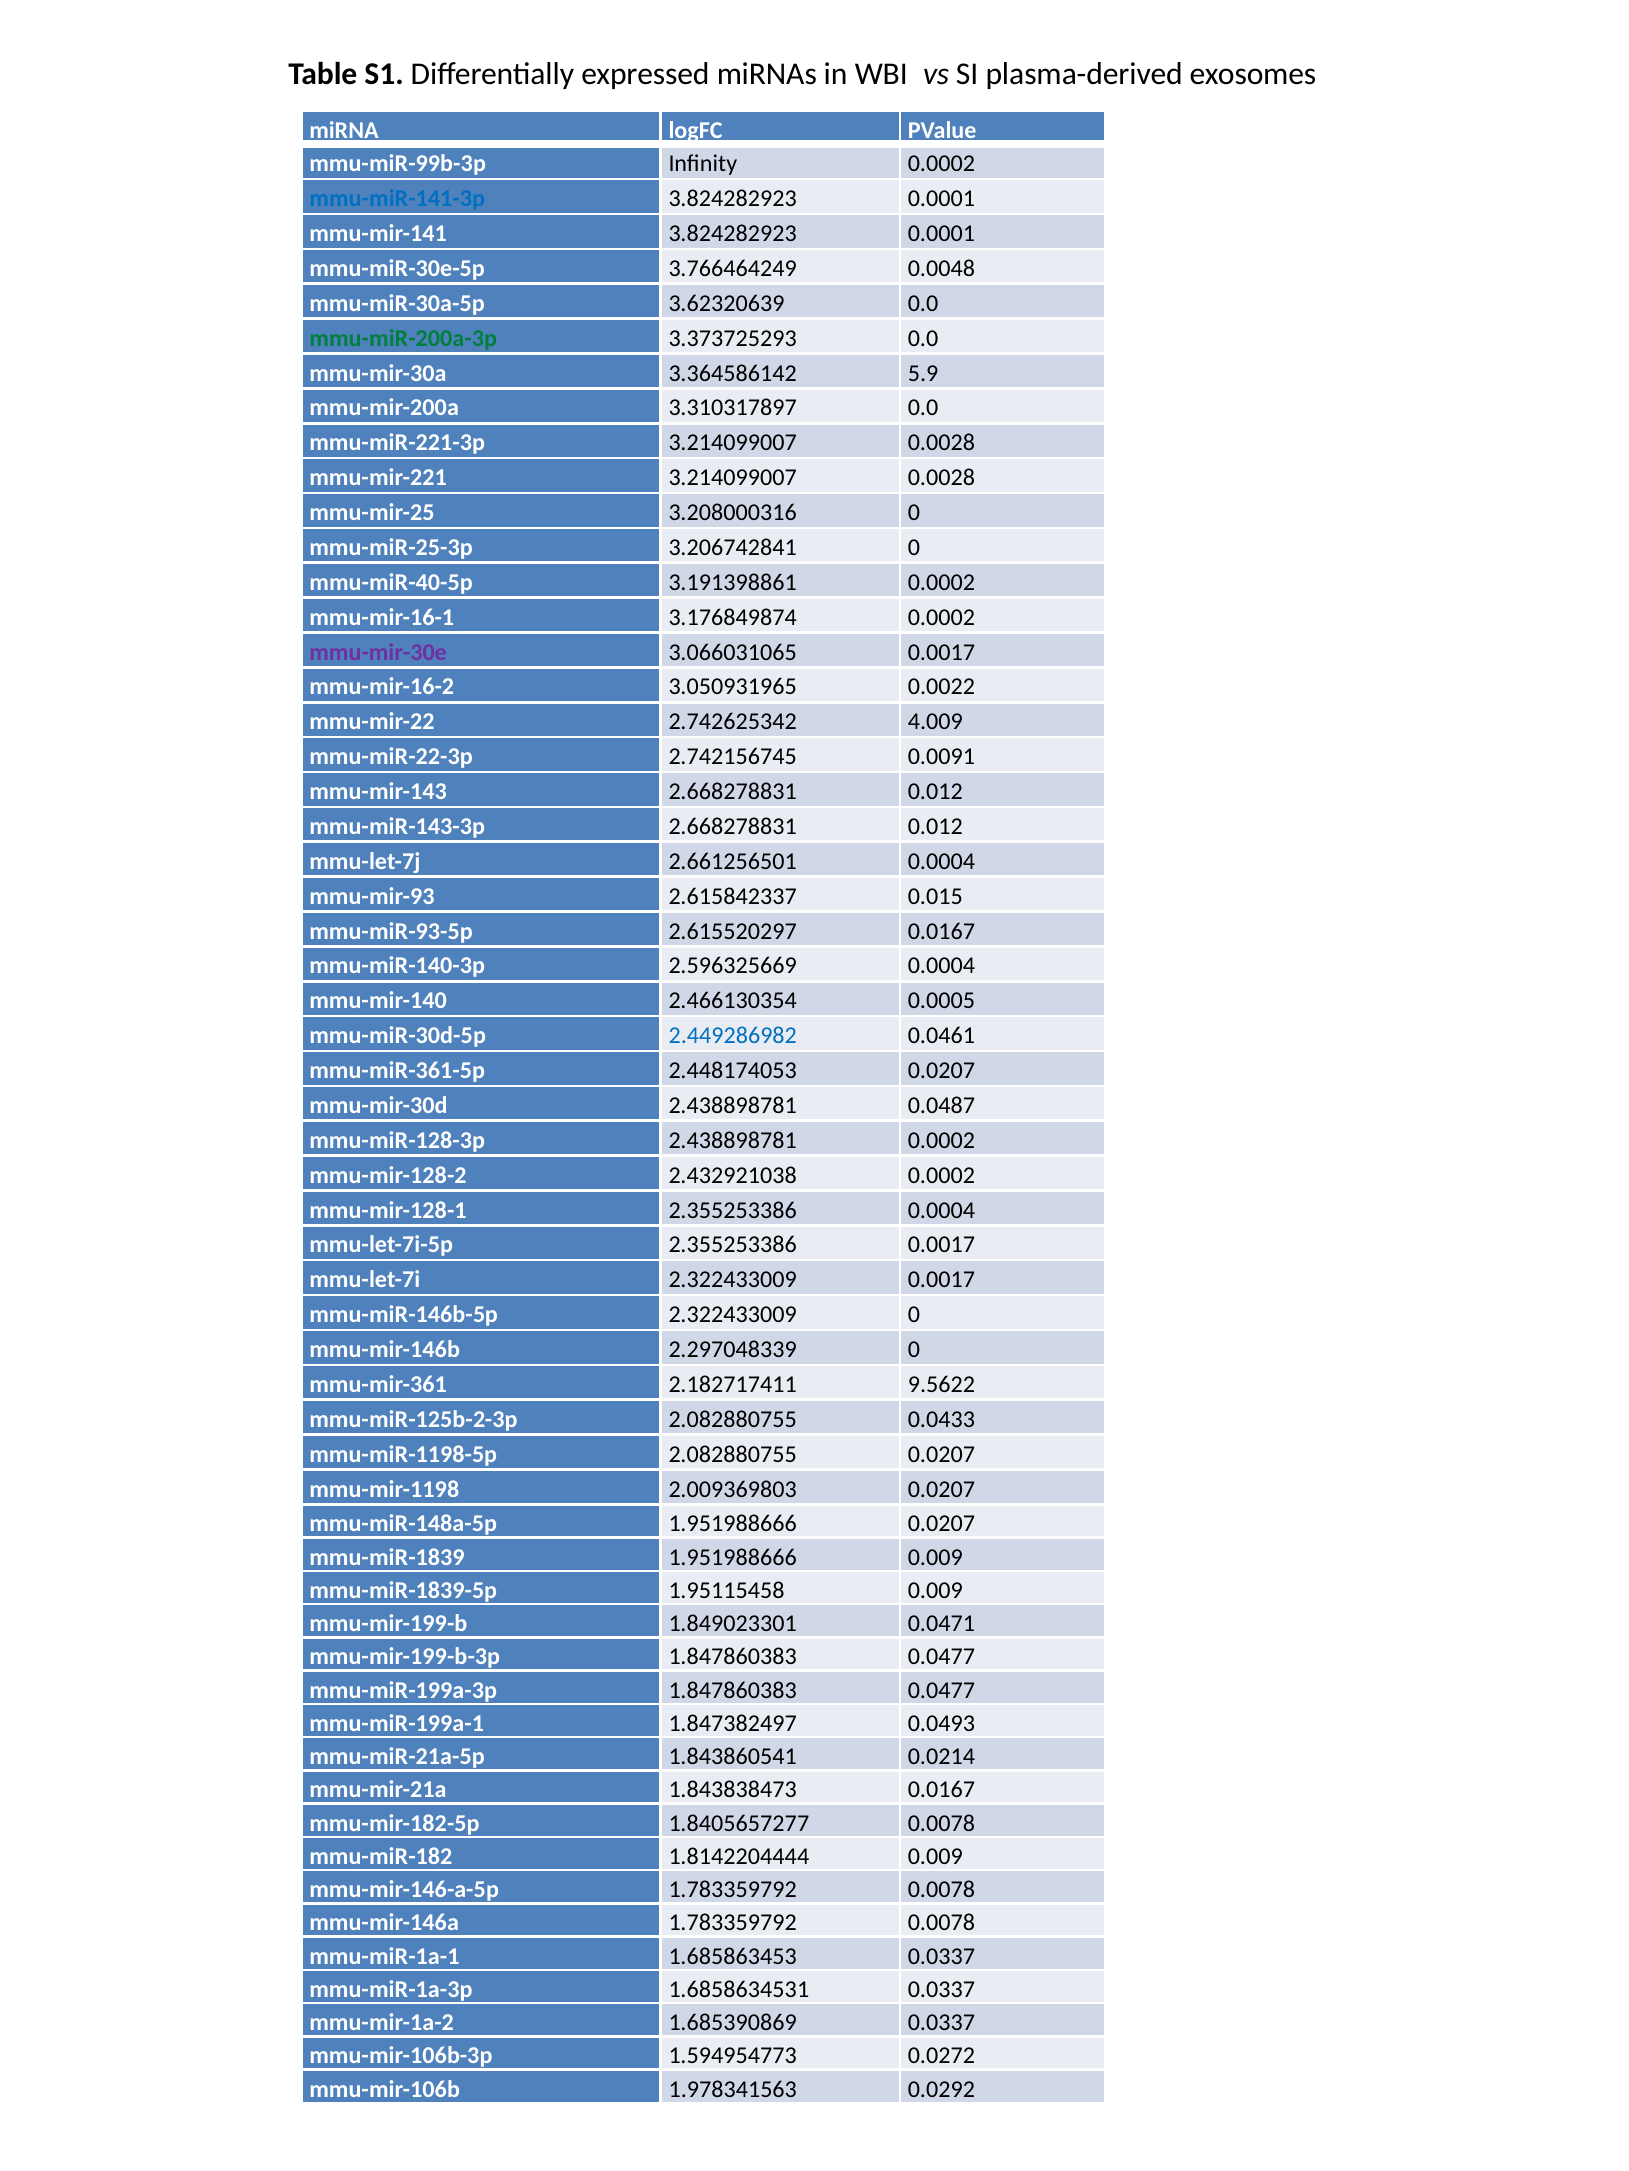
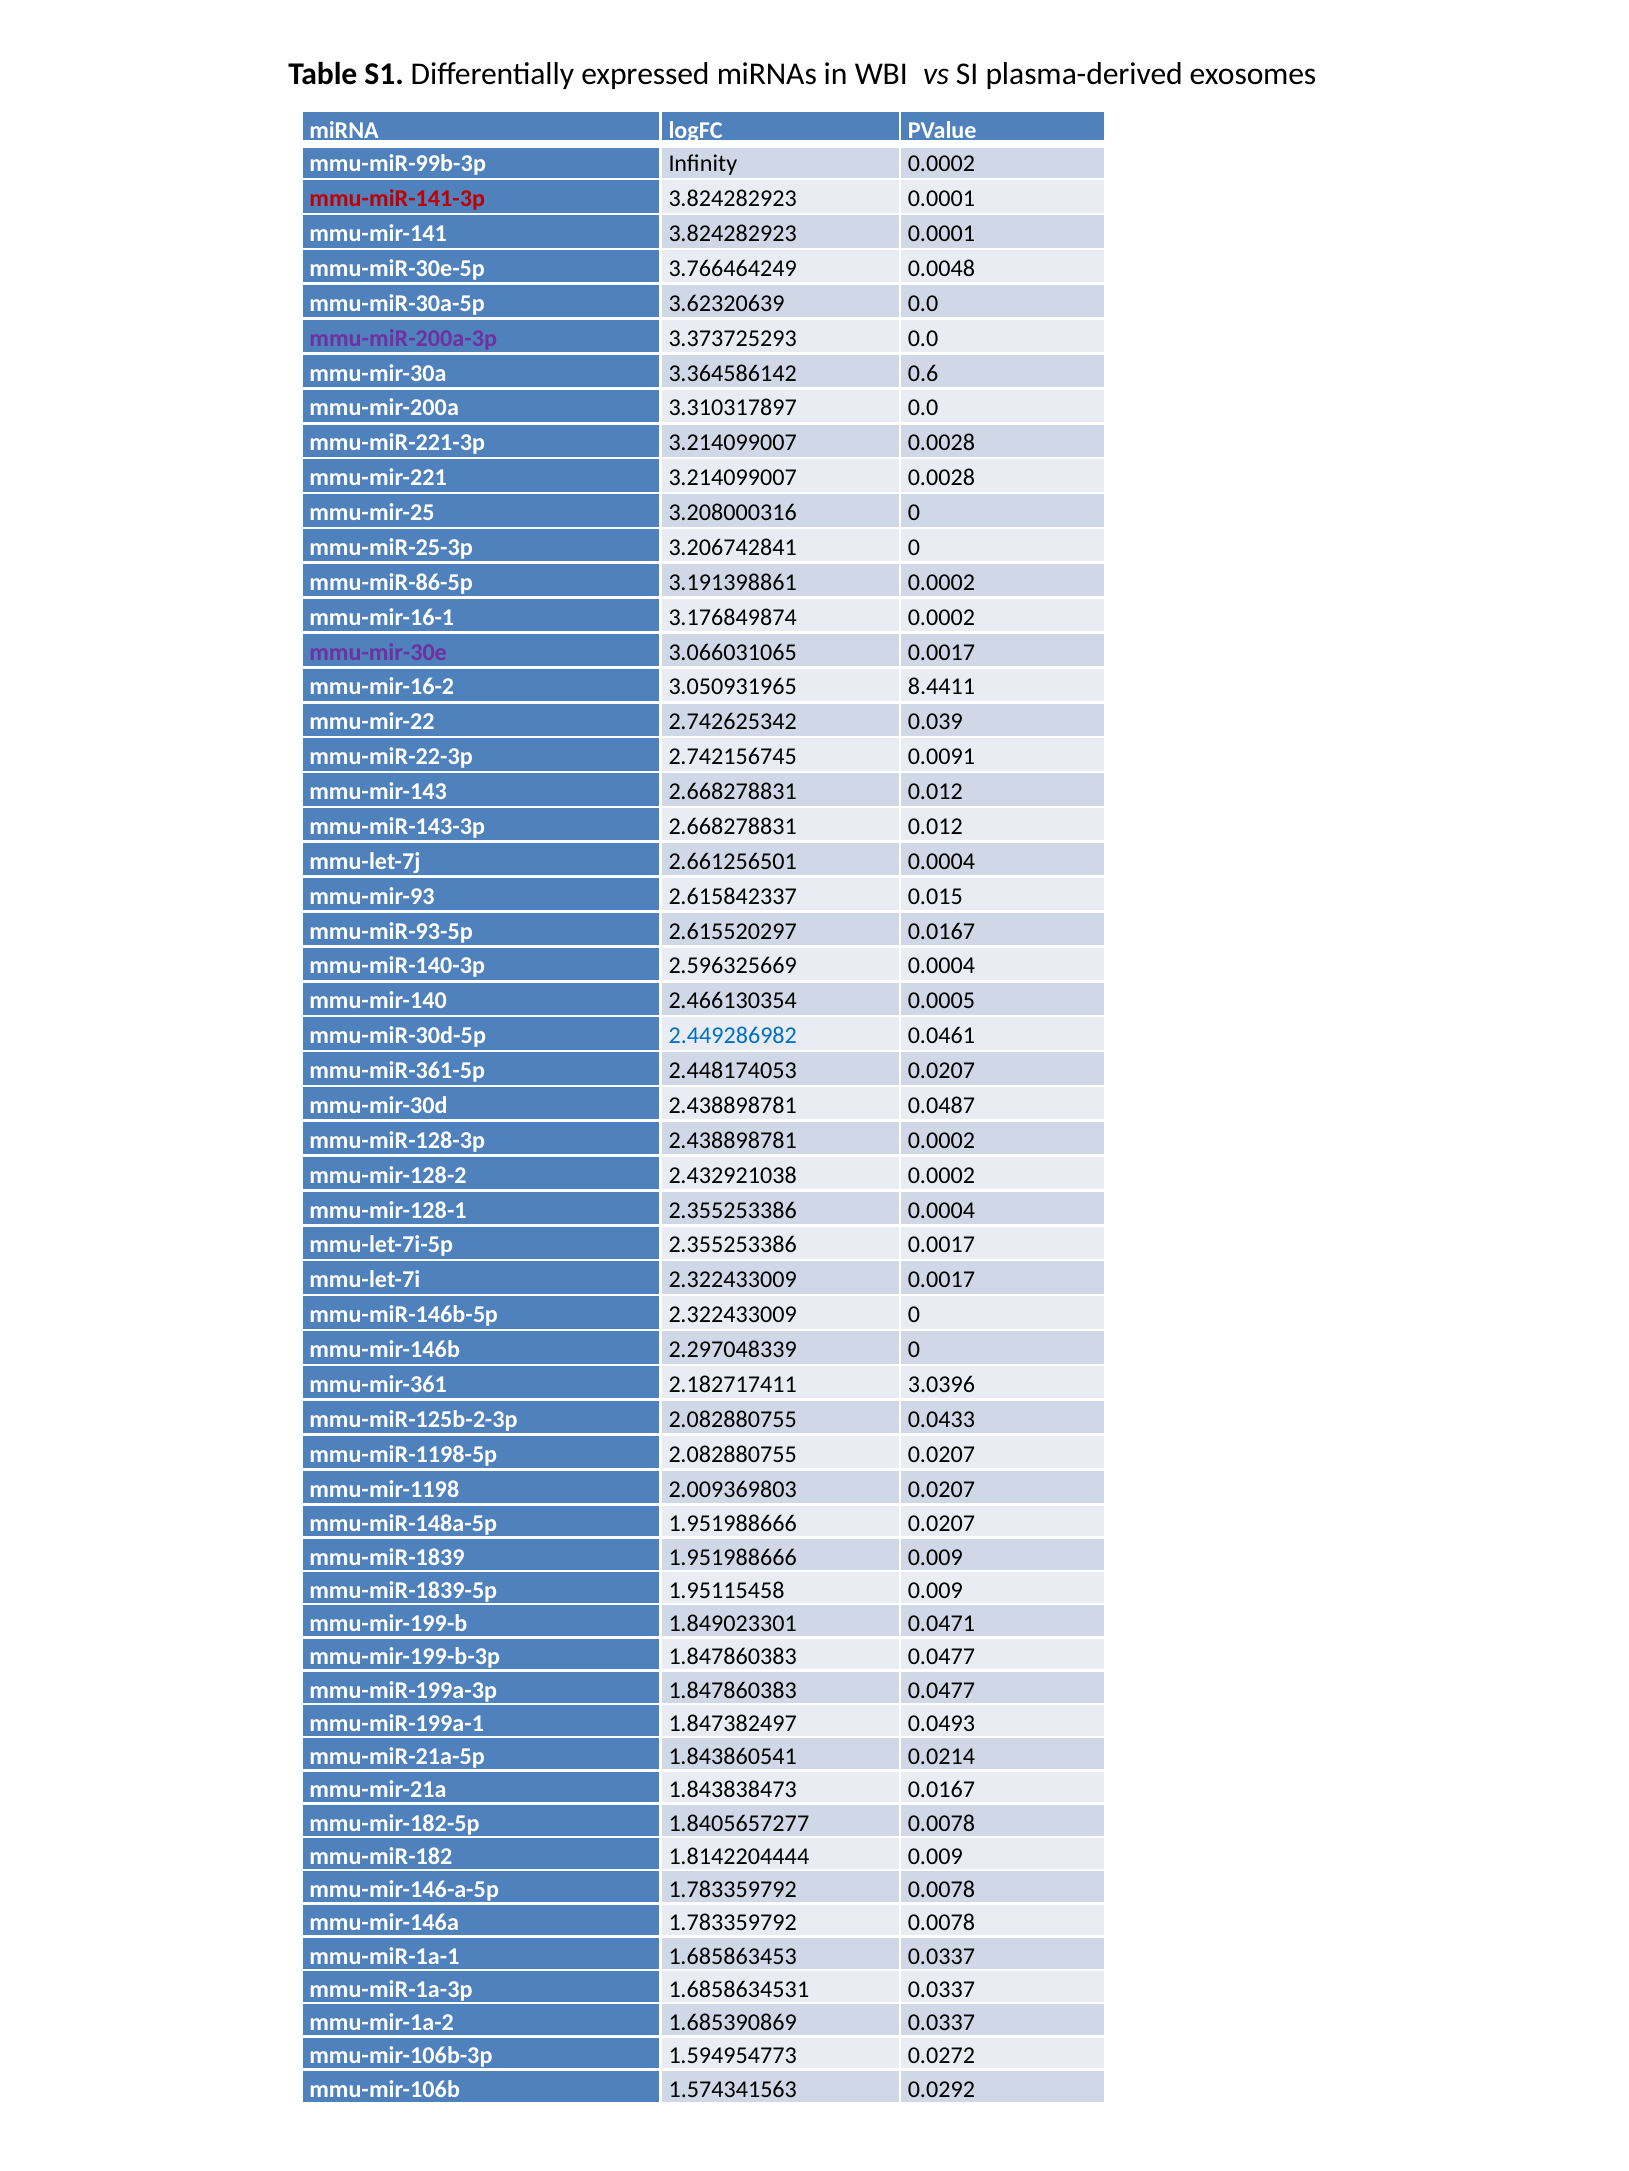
mmu-miR-141-3p colour: blue -> red
mmu-miR-200a-3p colour: green -> purple
5.9: 5.9 -> 0.6
mmu-miR-40-5p: mmu-miR-40-5p -> mmu-miR-86-5p
0.0022: 0.0022 -> 8.4411
4.009: 4.009 -> 0.039
9.5622: 9.5622 -> 3.0396
1.978341563: 1.978341563 -> 1.574341563
